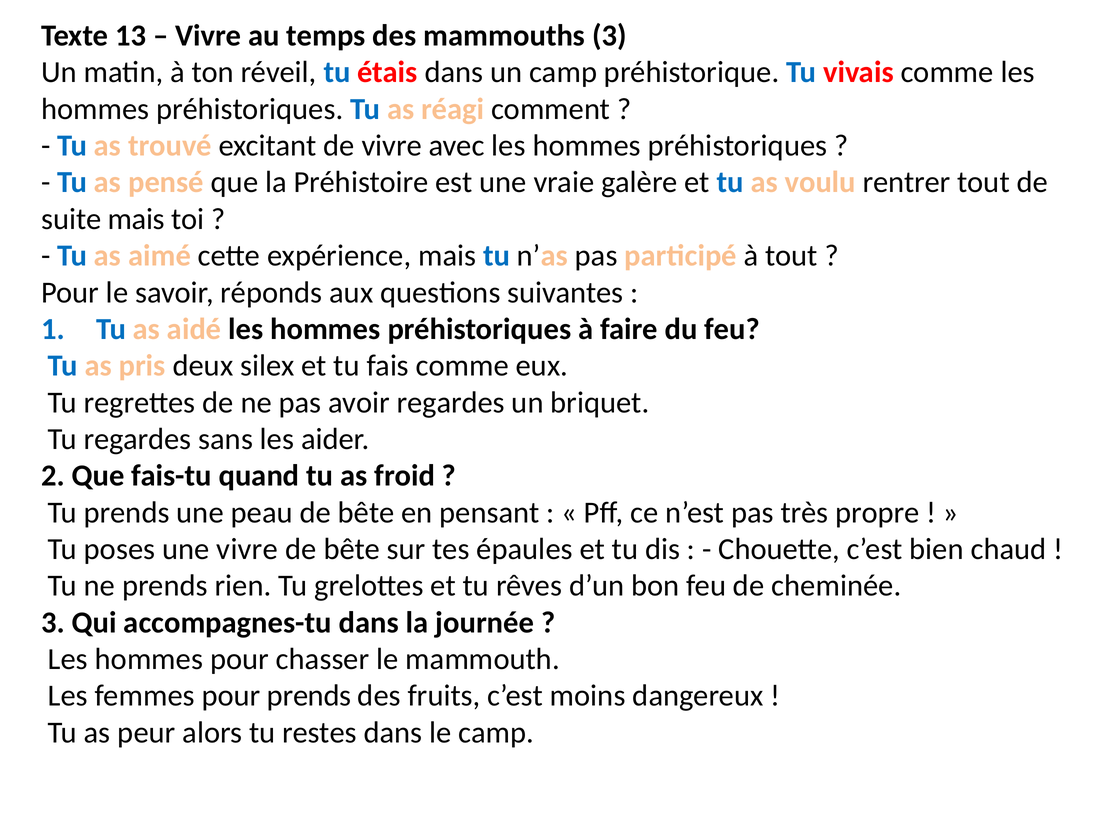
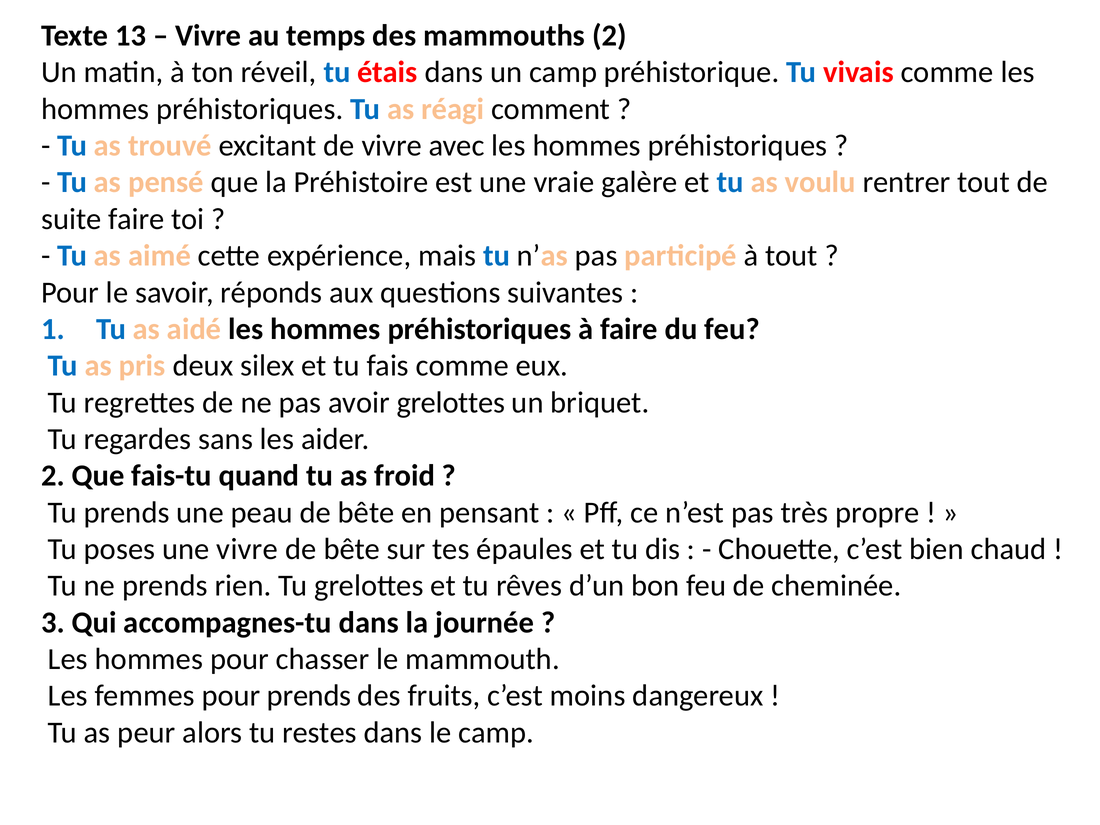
mammouths 3: 3 -> 2
suite mais: mais -> faire
avoir regardes: regardes -> grelottes
